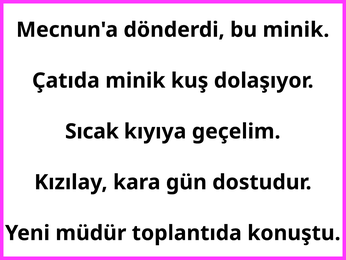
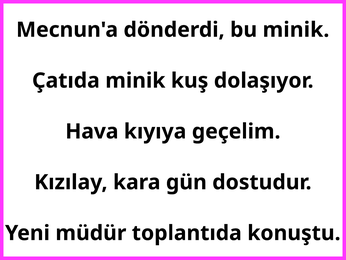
Sıcak: Sıcak -> Hava
